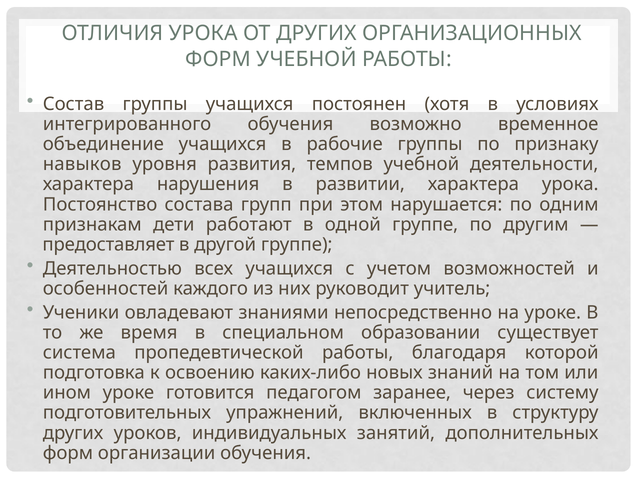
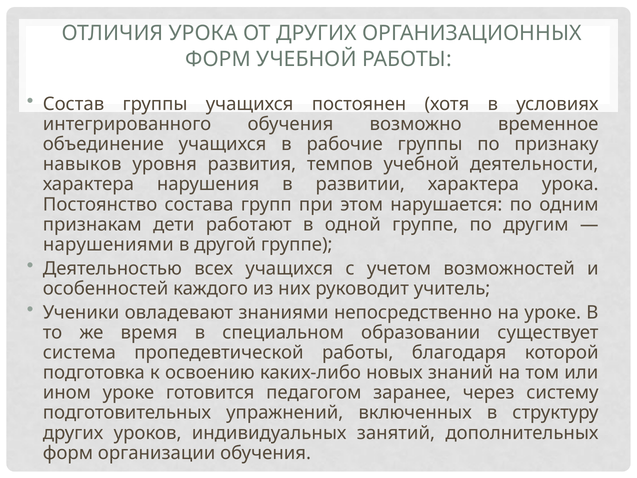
предоставляет: предоставляет -> нарушениями
